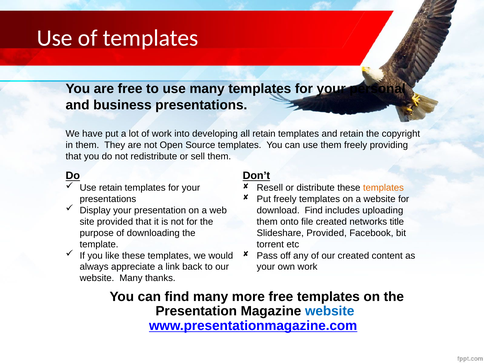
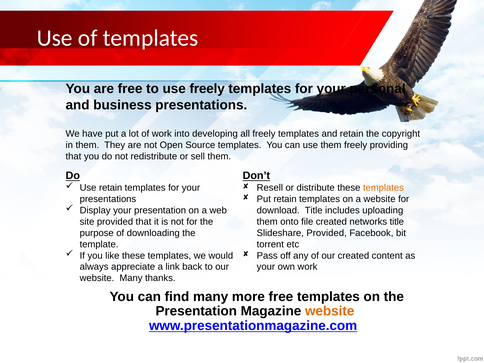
use many: many -> freely
all retain: retain -> freely
Put freely: freely -> retain
download Find: Find -> Title
website at (330, 311) colour: blue -> orange
